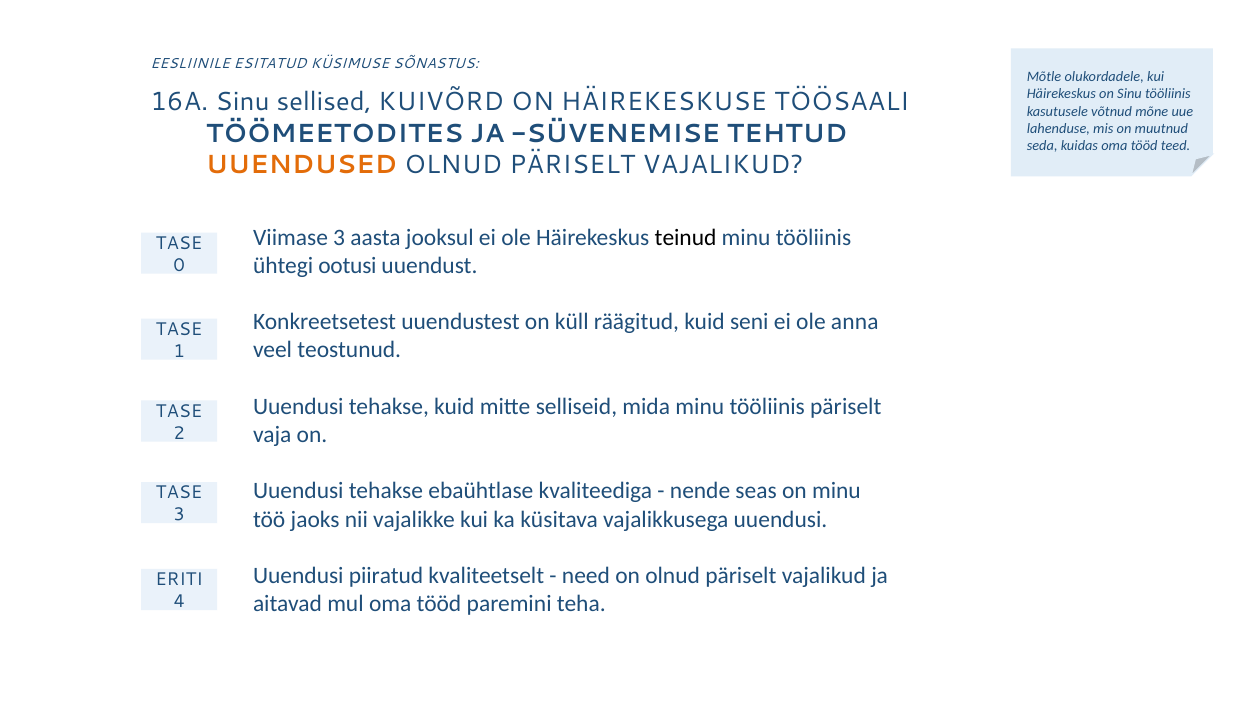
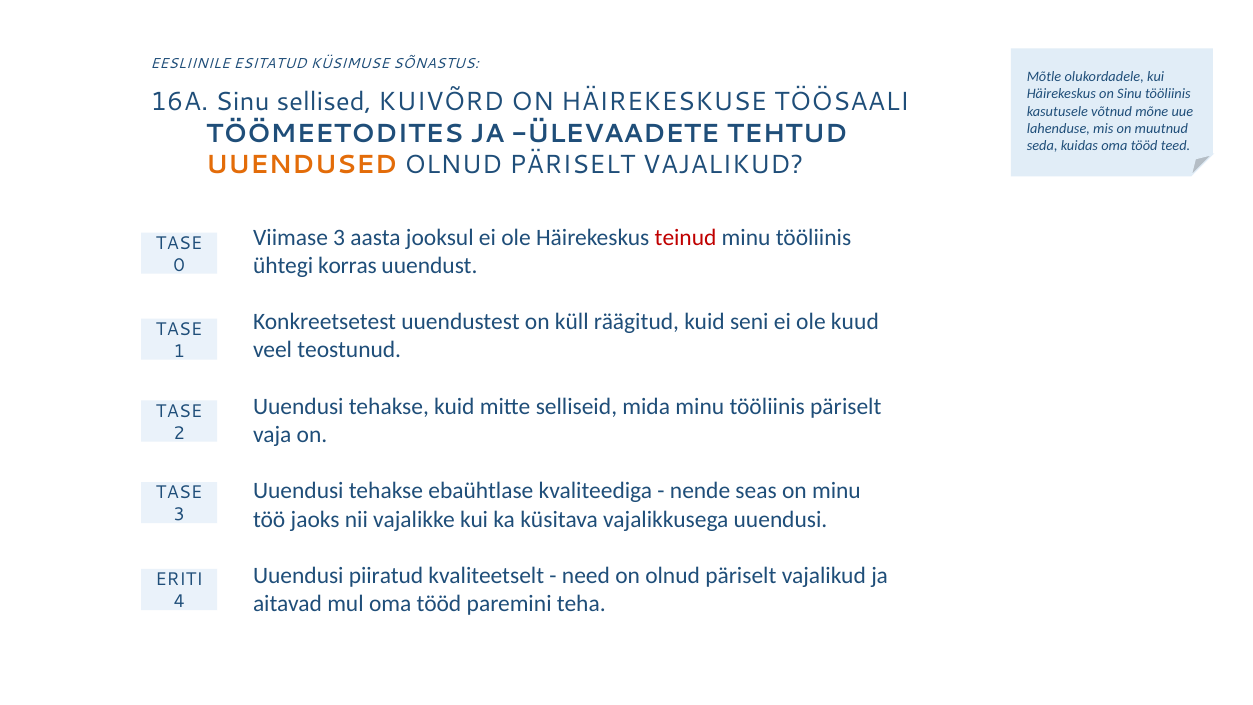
SÜVENEMISE: SÜVENEMISE -> ÜLEVAADETE
teinud colour: black -> red
ootusi: ootusi -> korras
anna: anna -> kuud
